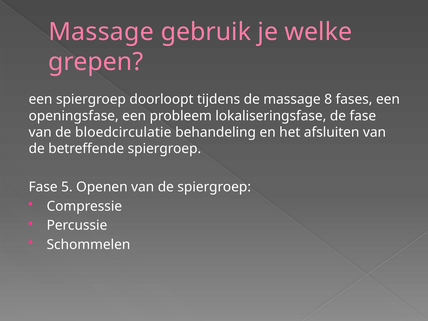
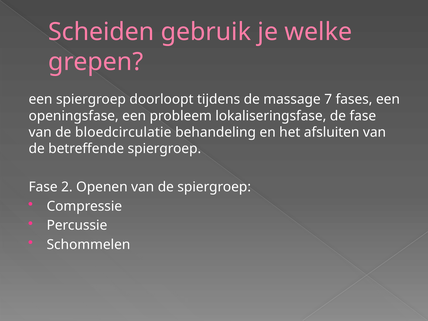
Massage at (101, 32): Massage -> Scheiden
8: 8 -> 7
5: 5 -> 2
